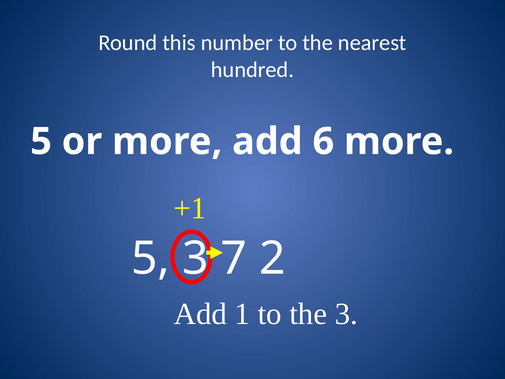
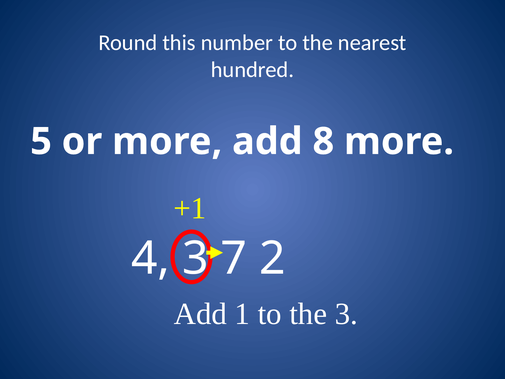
6: 6 -> 8
5 at (151, 258): 5 -> 4
